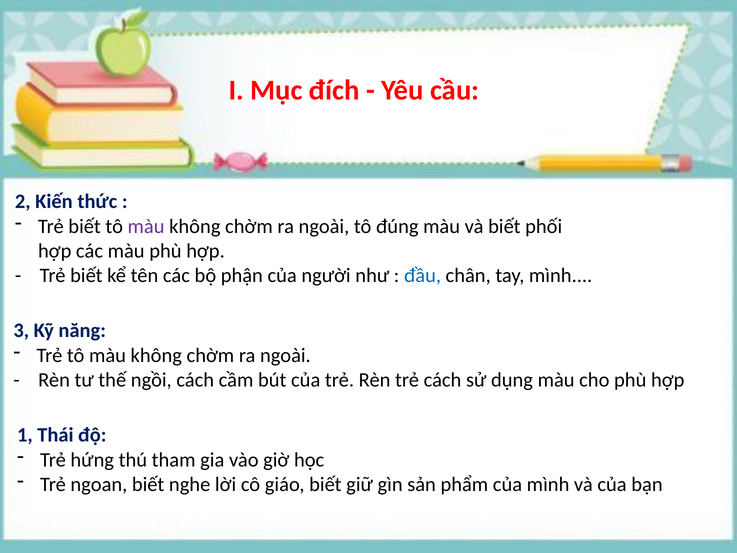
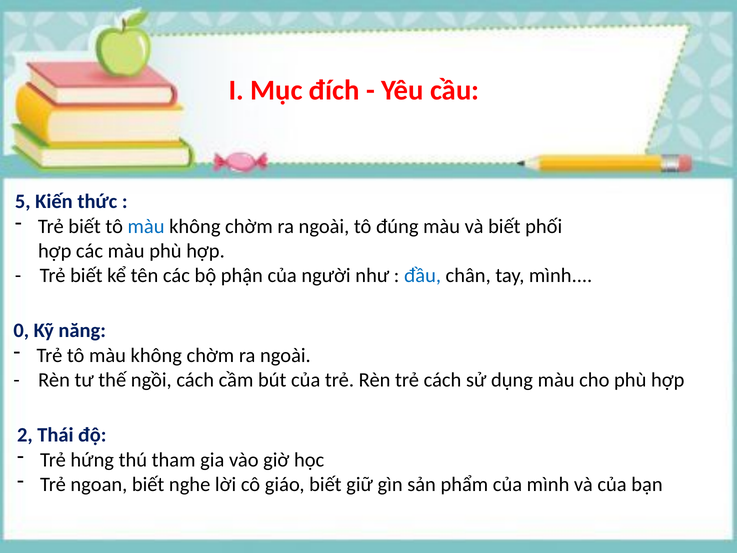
2: 2 -> 5
màu at (146, 226) colour: purple -> blue
3: 3 -> 0
1: 1 -> 2
